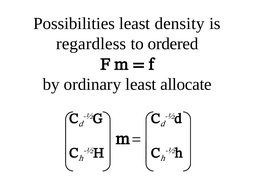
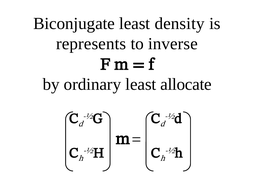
Possibilities: Possibilities -> Biconjugate
regardless: regardless -> represents
ordered: ordered -> inverse
